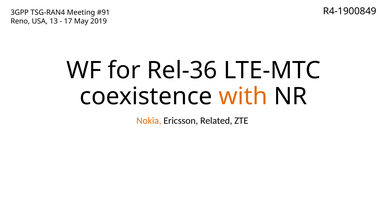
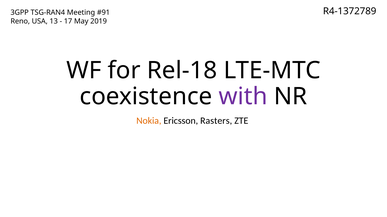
R4-1900849: R4-1900849 -> R4-1372789
Rel-36: Rel-36 -> Rel-18
with colour: orange -> purple
Related: Related -> Rasters
